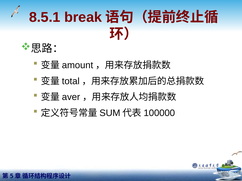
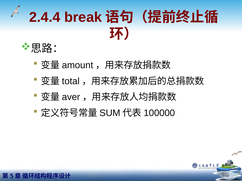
8.5.1: 8.5.1 -> 2.4.4
